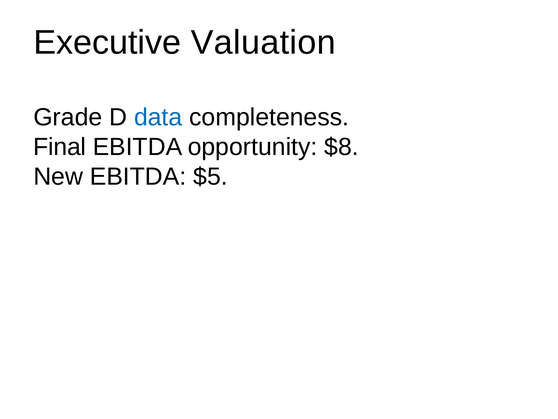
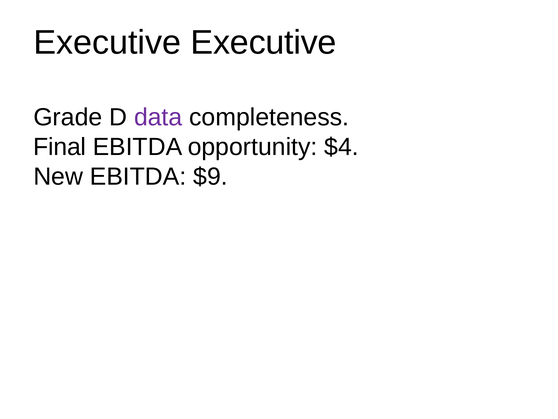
Executive Valuation: Valuation -> Executive
data colour: blue -> purple
$8: $8 -> $4
$5: $5 -> $9
